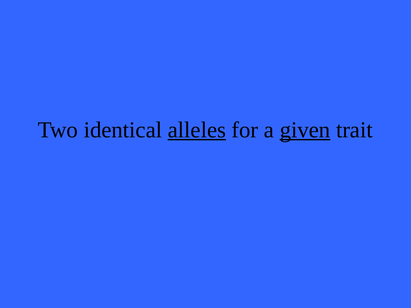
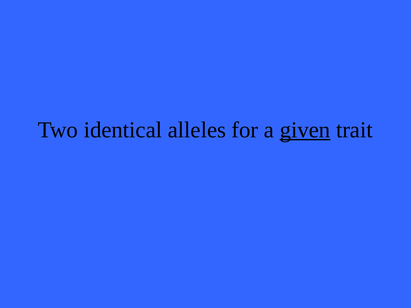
alleles underline: present -> none
